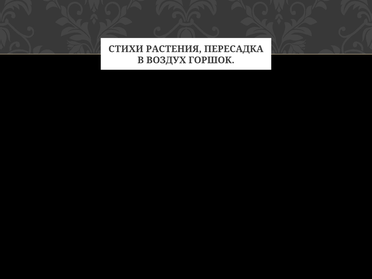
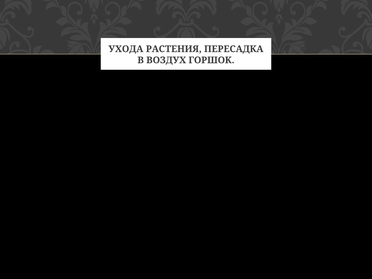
СТИХИ: СТИХИ -> УХОДА
